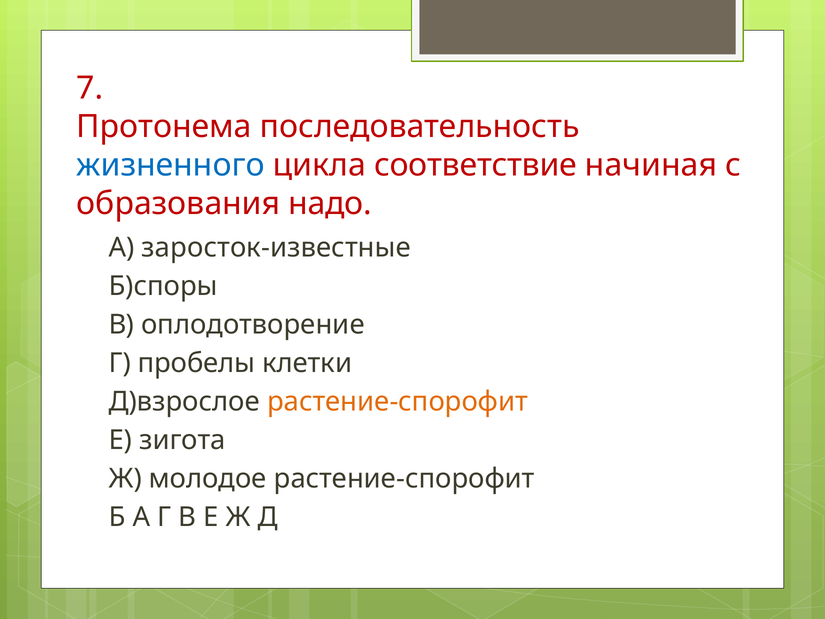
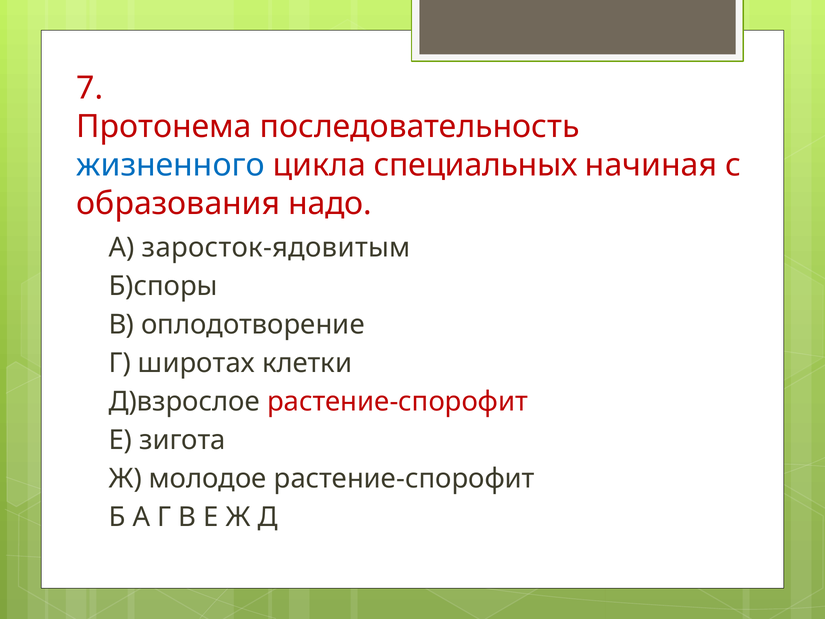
соответствие: соответствие -> специальных
заросток-известные: заросток-известные -> заросток-ядовитым
пробелы: пробелы -> широтах
растение-спорофит at (398, 401) colour: orange -> red
